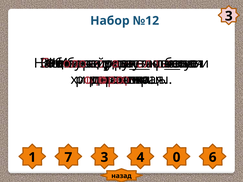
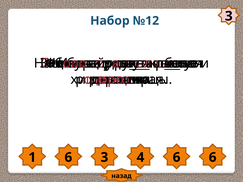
1 7: 7 -> 6
4 0: 0 -> 6
